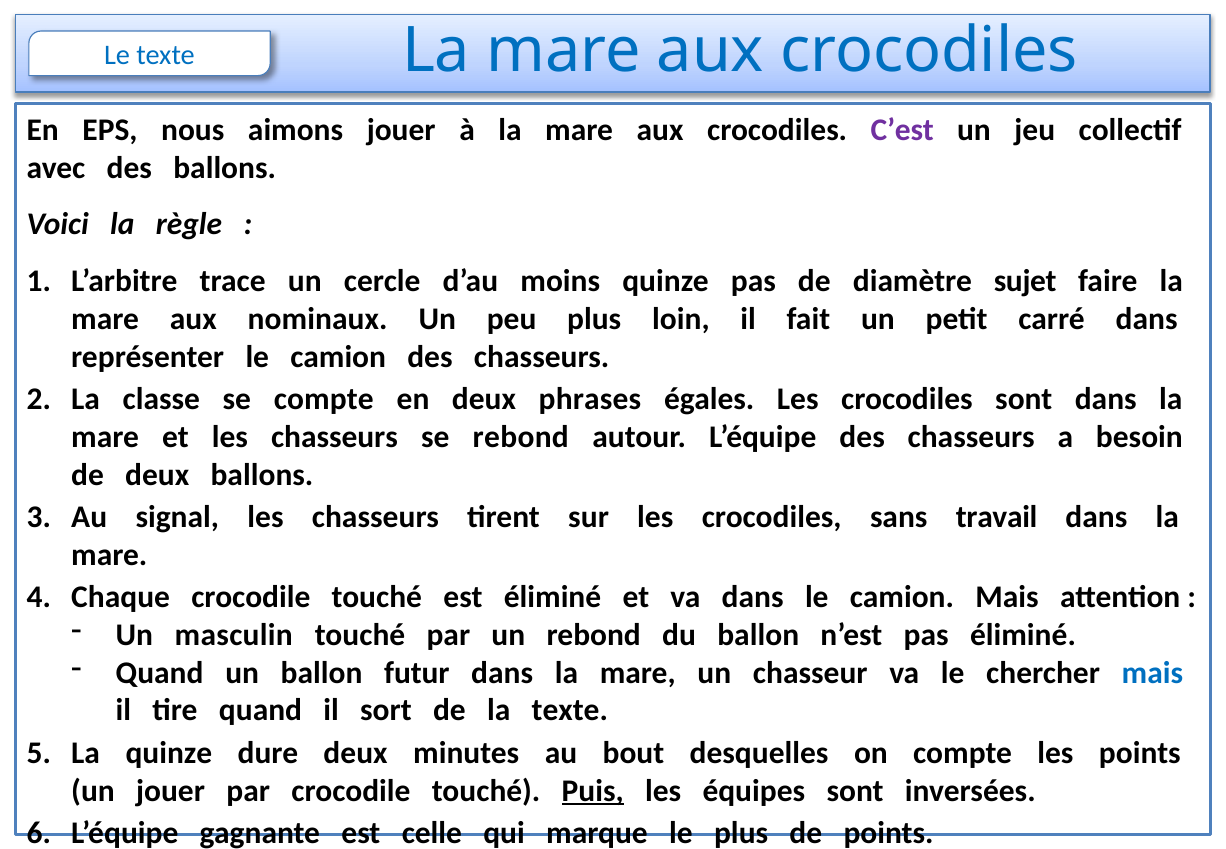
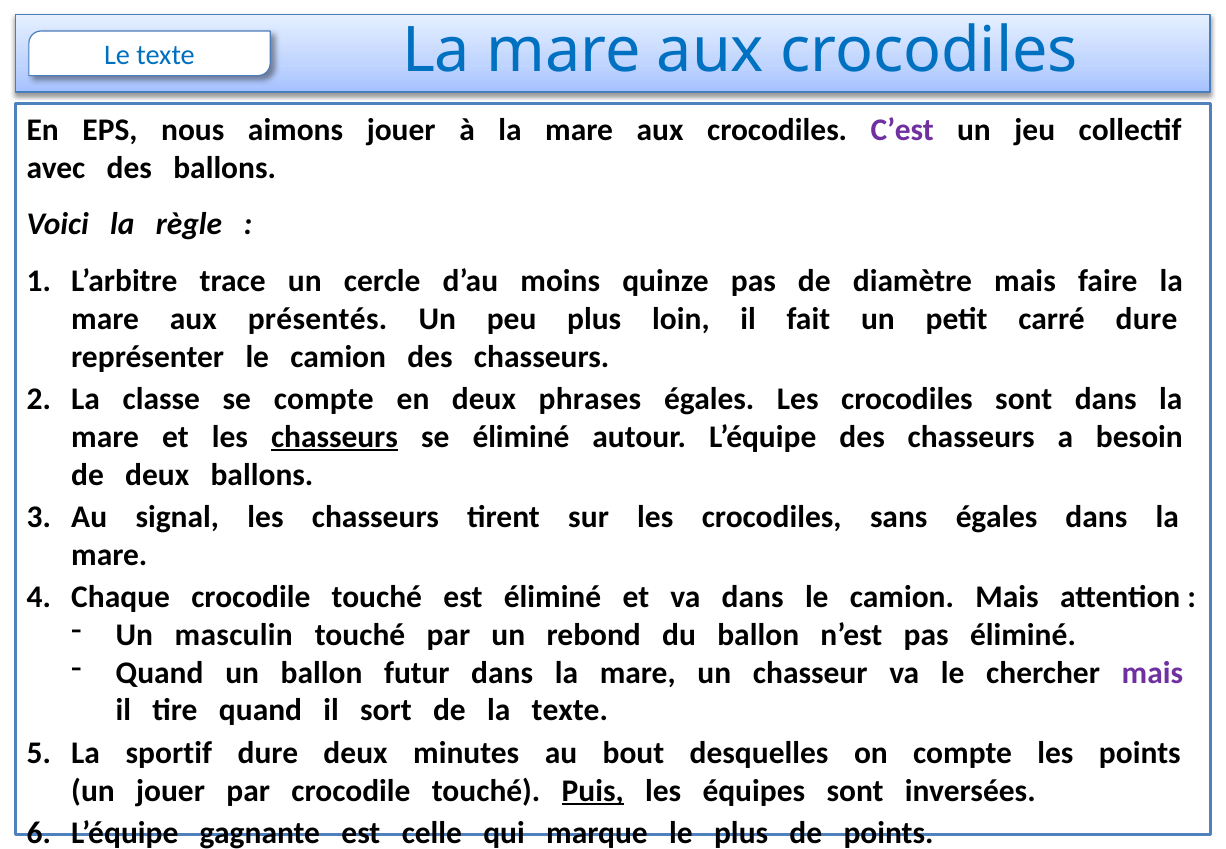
diamètre sujet: sujet -> mais
nominaux: nominaux -> présentés
carré dans: dans -> dure
chasseurs at (334, 437) underline: none -> present
se rebond: rebond -> éliminé
sans travail: travail -> égales
mais at (1152, 673) colour: blue -> purple
La quinze: quinze -> sportif
